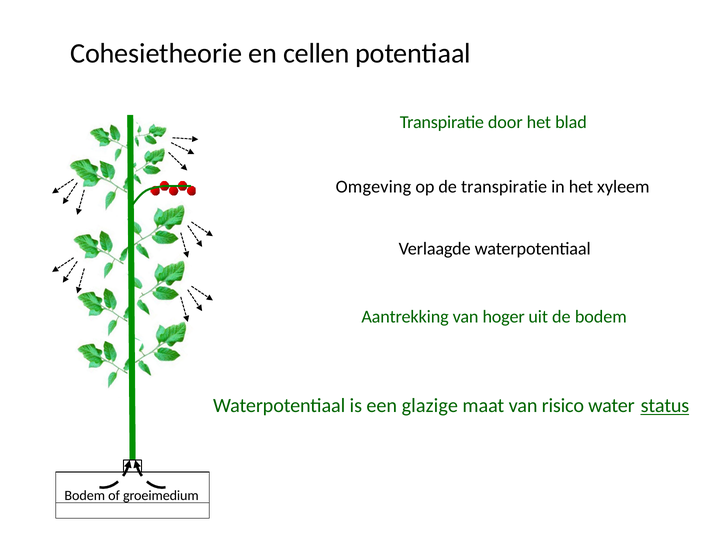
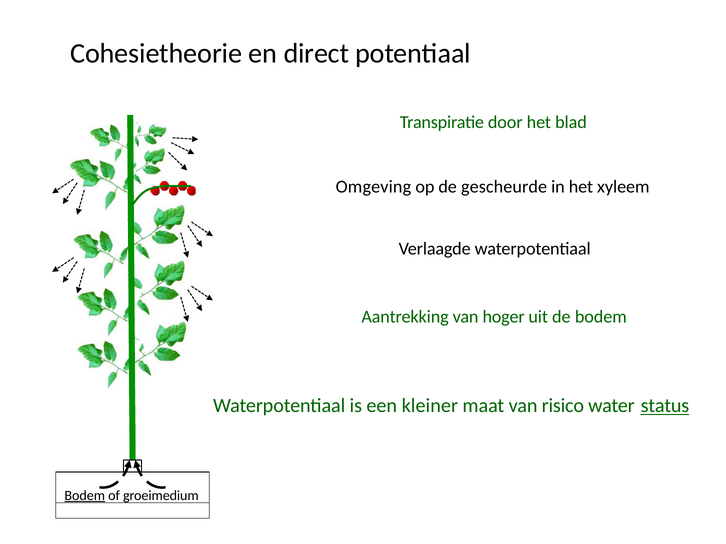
cellen: cellen -> direct
de transpiratie: transpiratie -> gescheurde
glazige: glazige -> kleiner
Bodem at (85, 496) underline: none -> present
